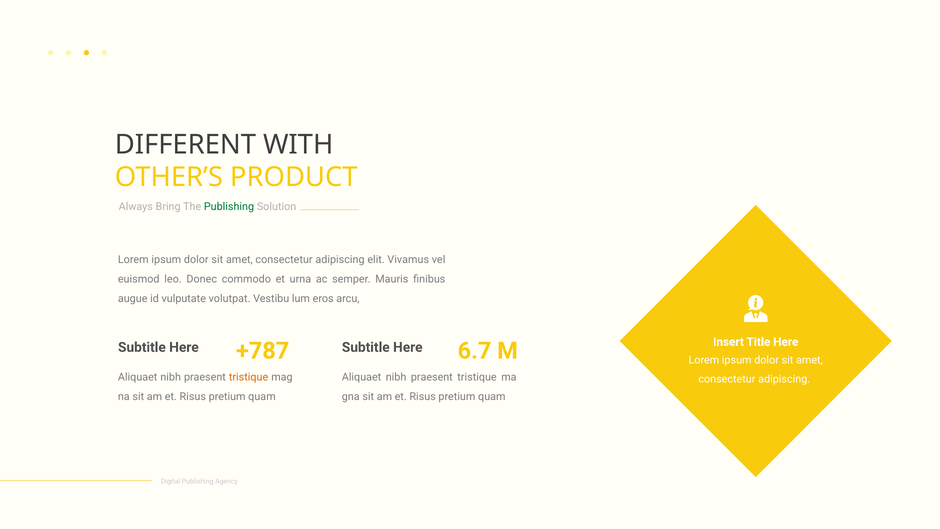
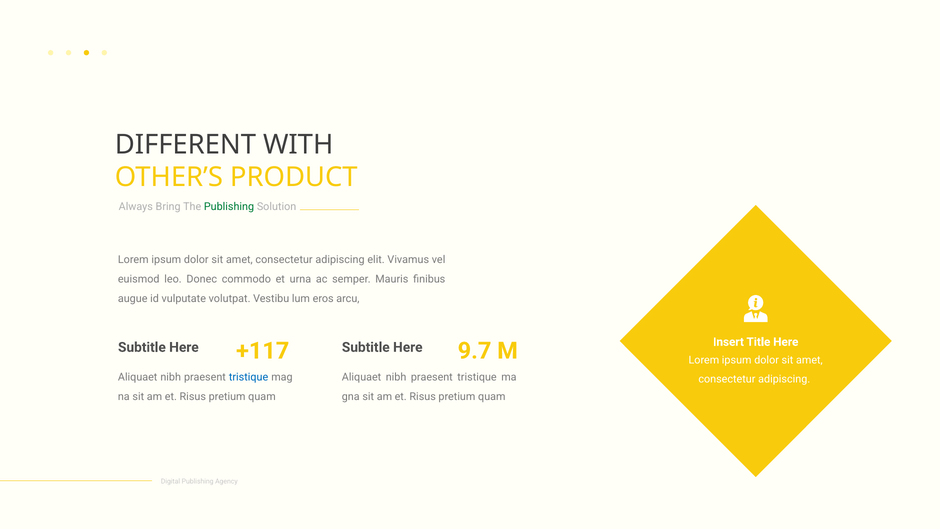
+787: +787 -> +117
6.7: 6.7 -> 9.7
tristique at (249, 377) colour: orange -> blue
